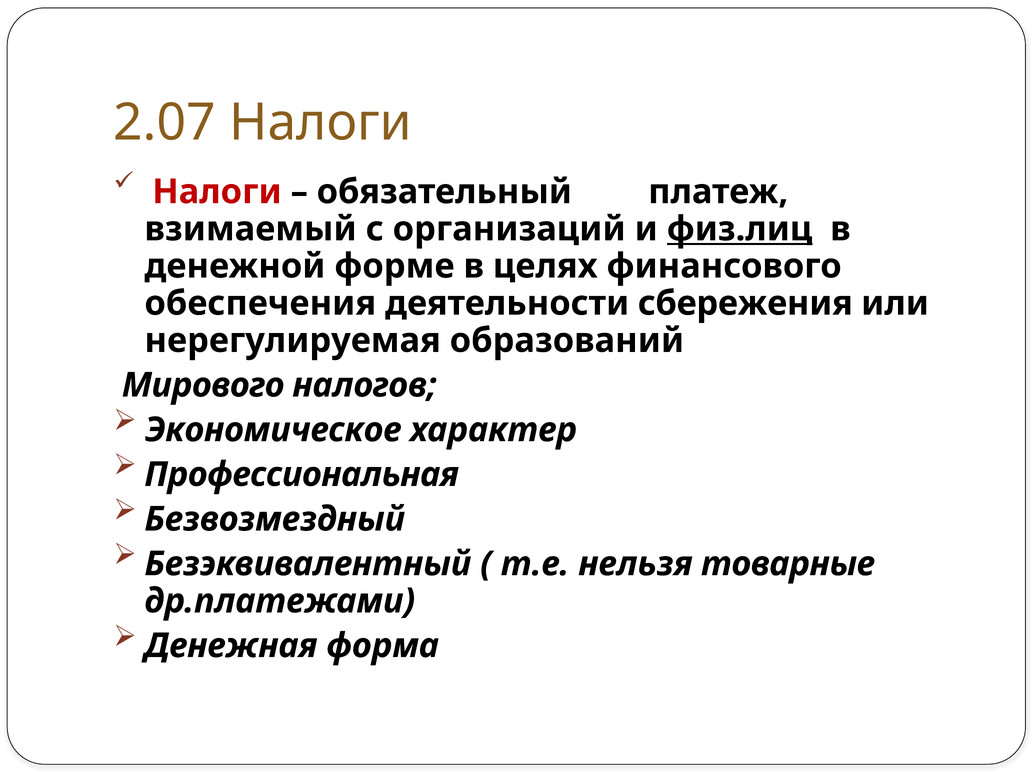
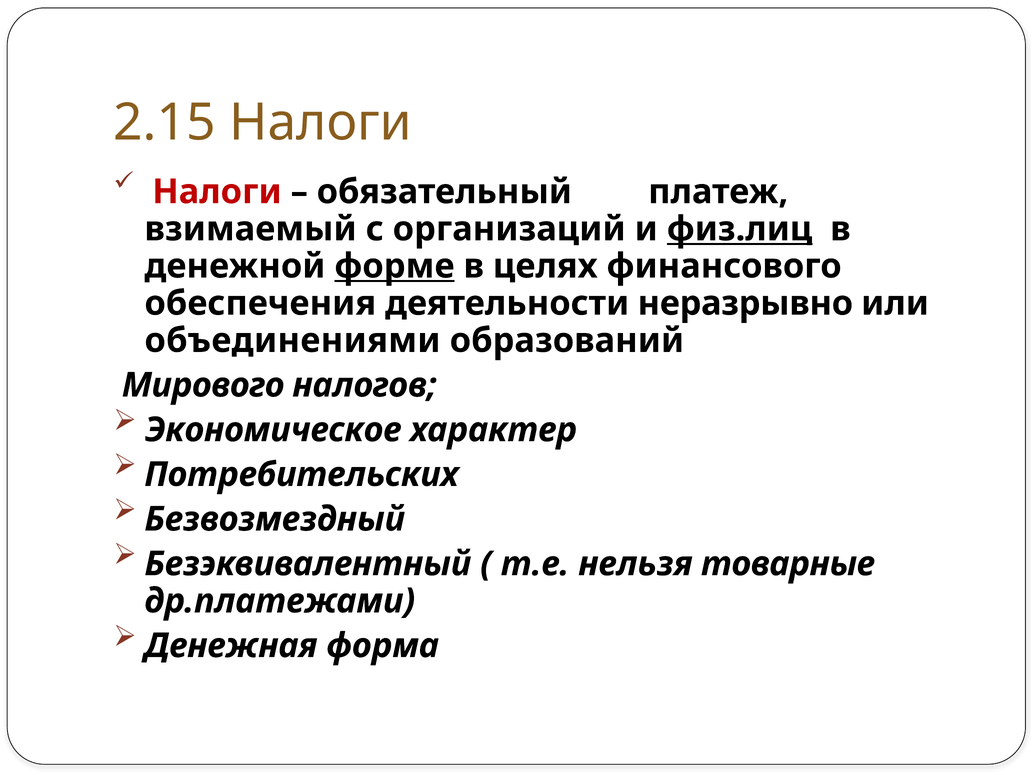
2.07: 2.07 -> 2.15
форме underline: none -> present
сбережения: сбережения -> неразрывно
нерегулируемая: нерегулируемая -> объединениями
Профессиональная: Профессиональная -> Потребительских
